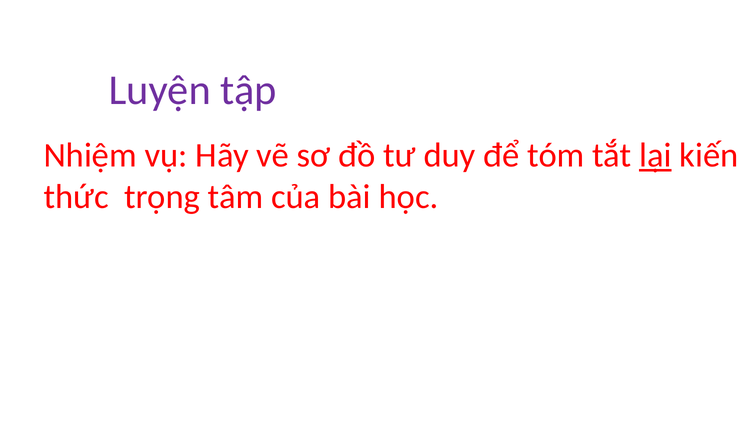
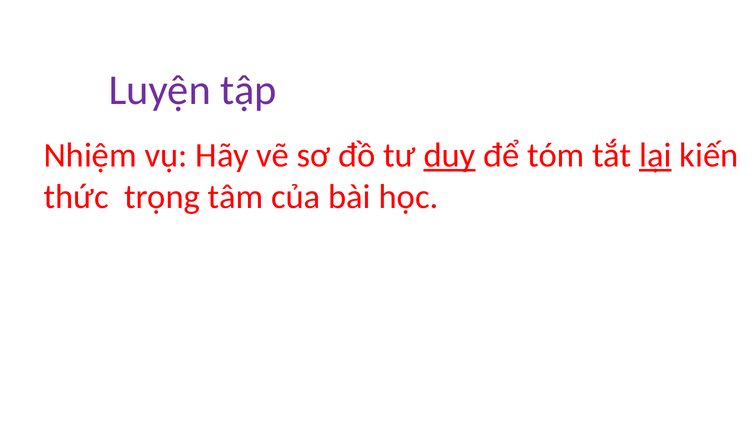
duy underline: none -> present
